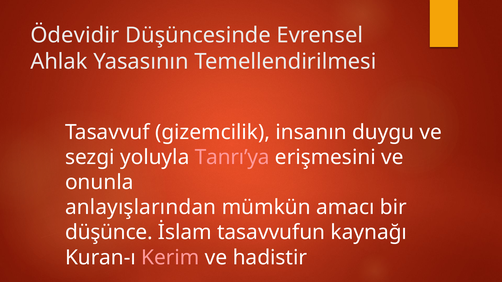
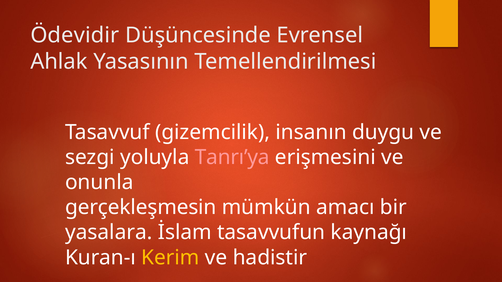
anlayışlarından: anlayışlarından -> gerçekleşmesin
düşünce: düşünce -> yasalara
Kerim colour: pink -> yellow
